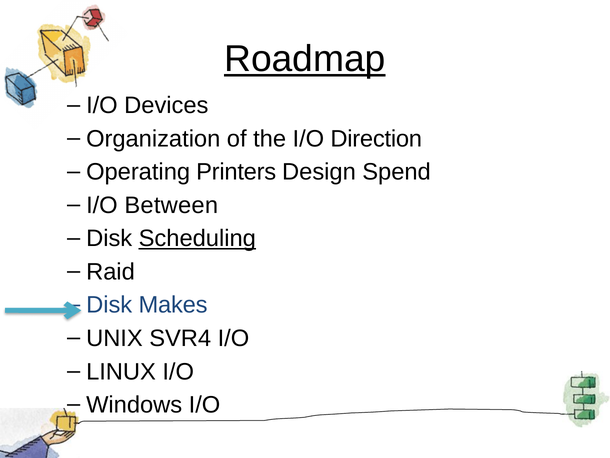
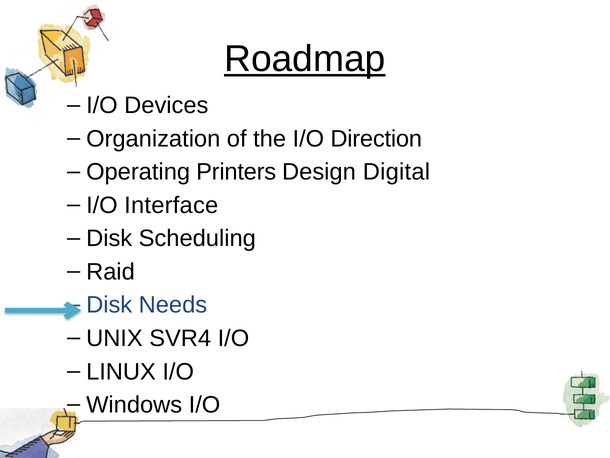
Spend: Spend -> Digital
Between: Between -> Interface
Scheduling underline: present -> none
Makes: Makes -> Needs
